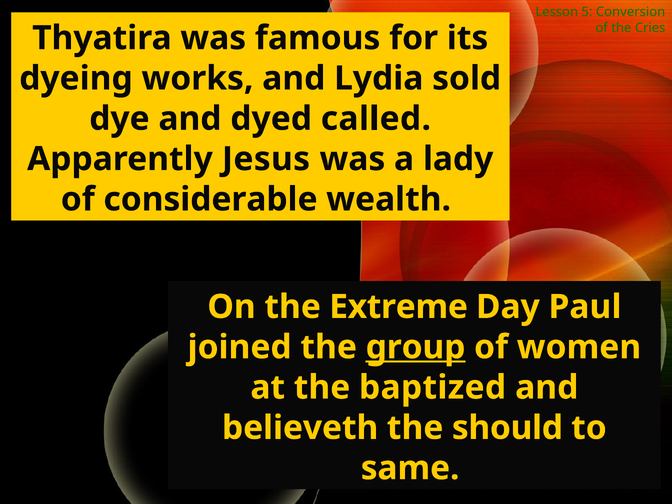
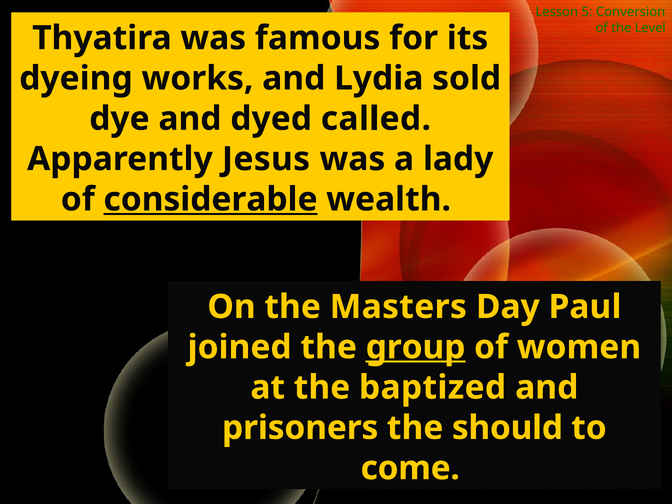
Cries: Cries -> Level
considerable underline: none -> present
Extreme: Extreme -> Masters
believeth: believeth -> prisoners
same: same -> come
